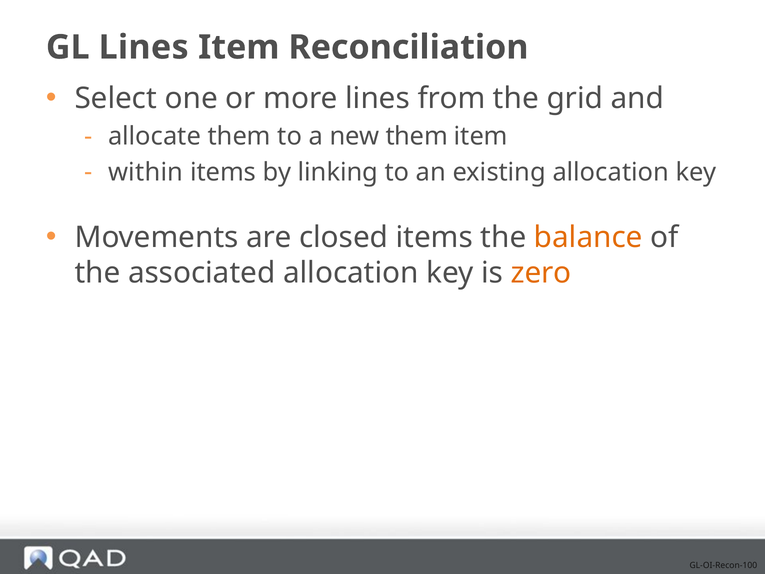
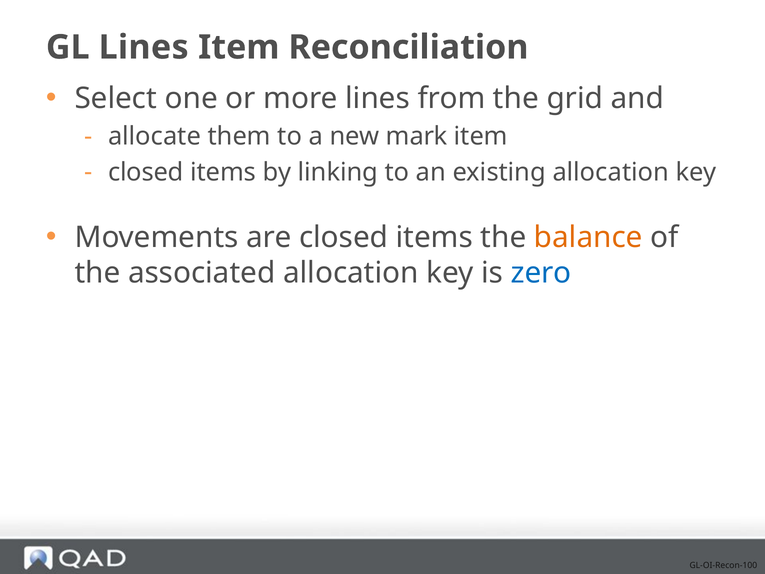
new them: them -> mark
within at (146, 172): within -> closed
zero colour: orange -> blue
